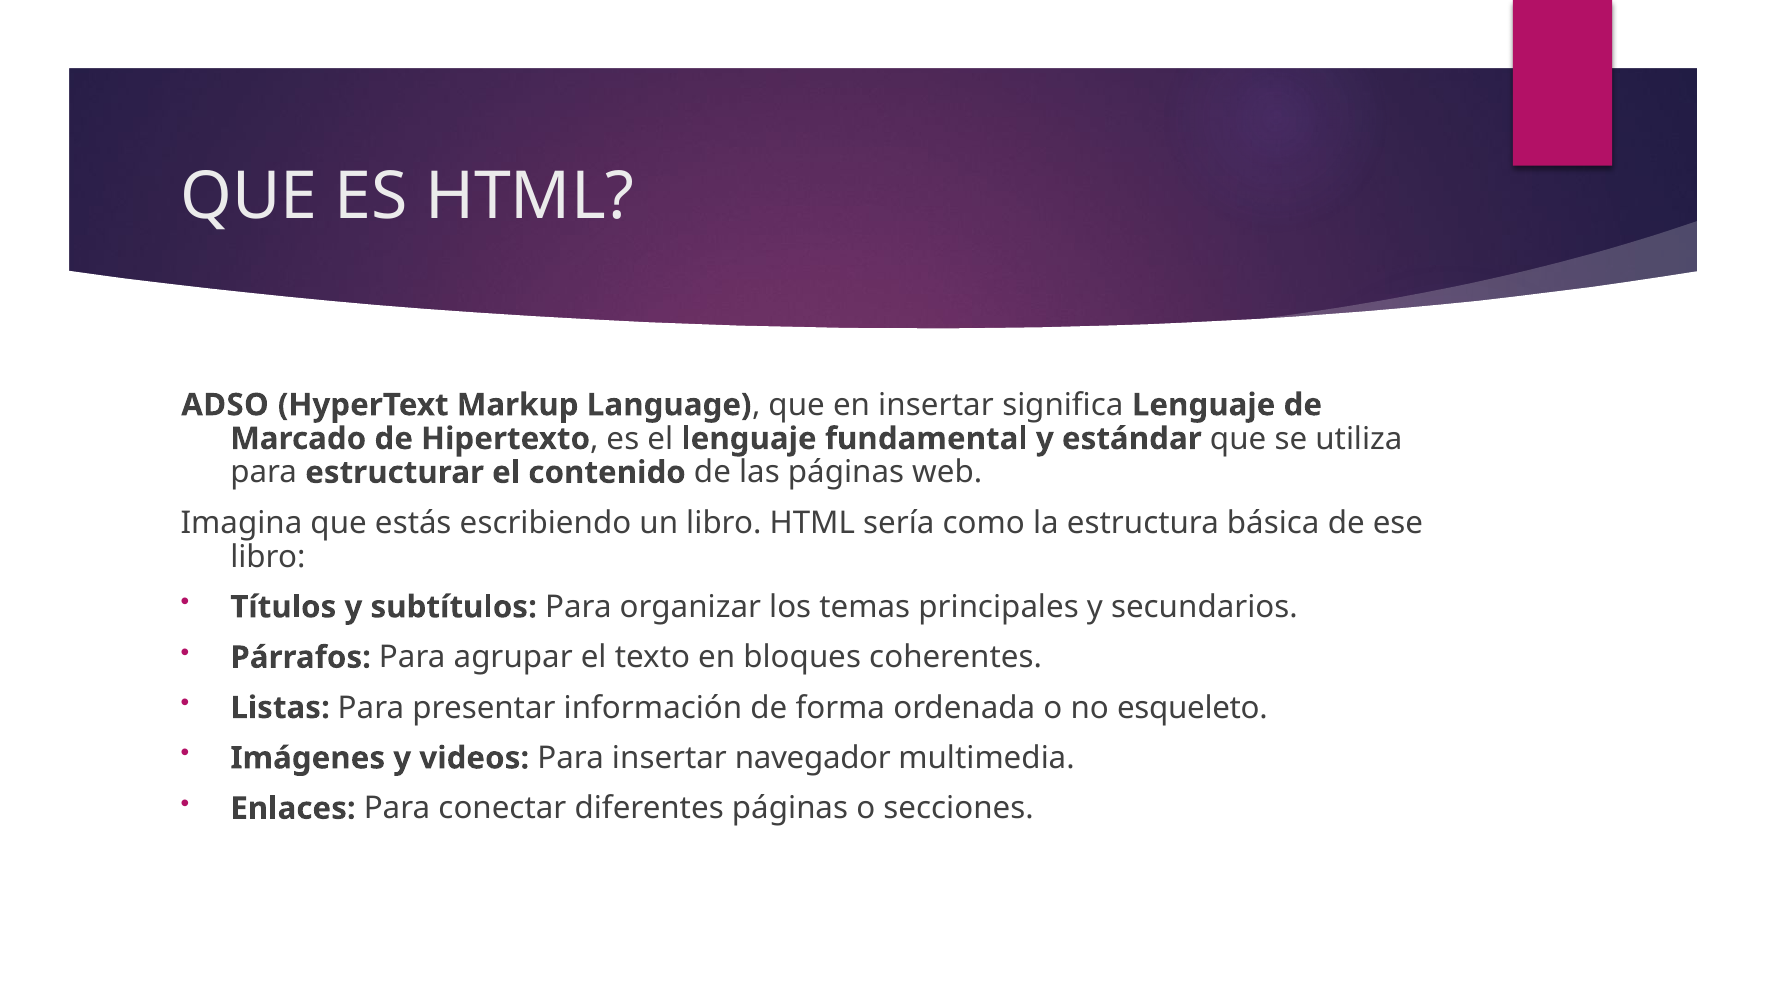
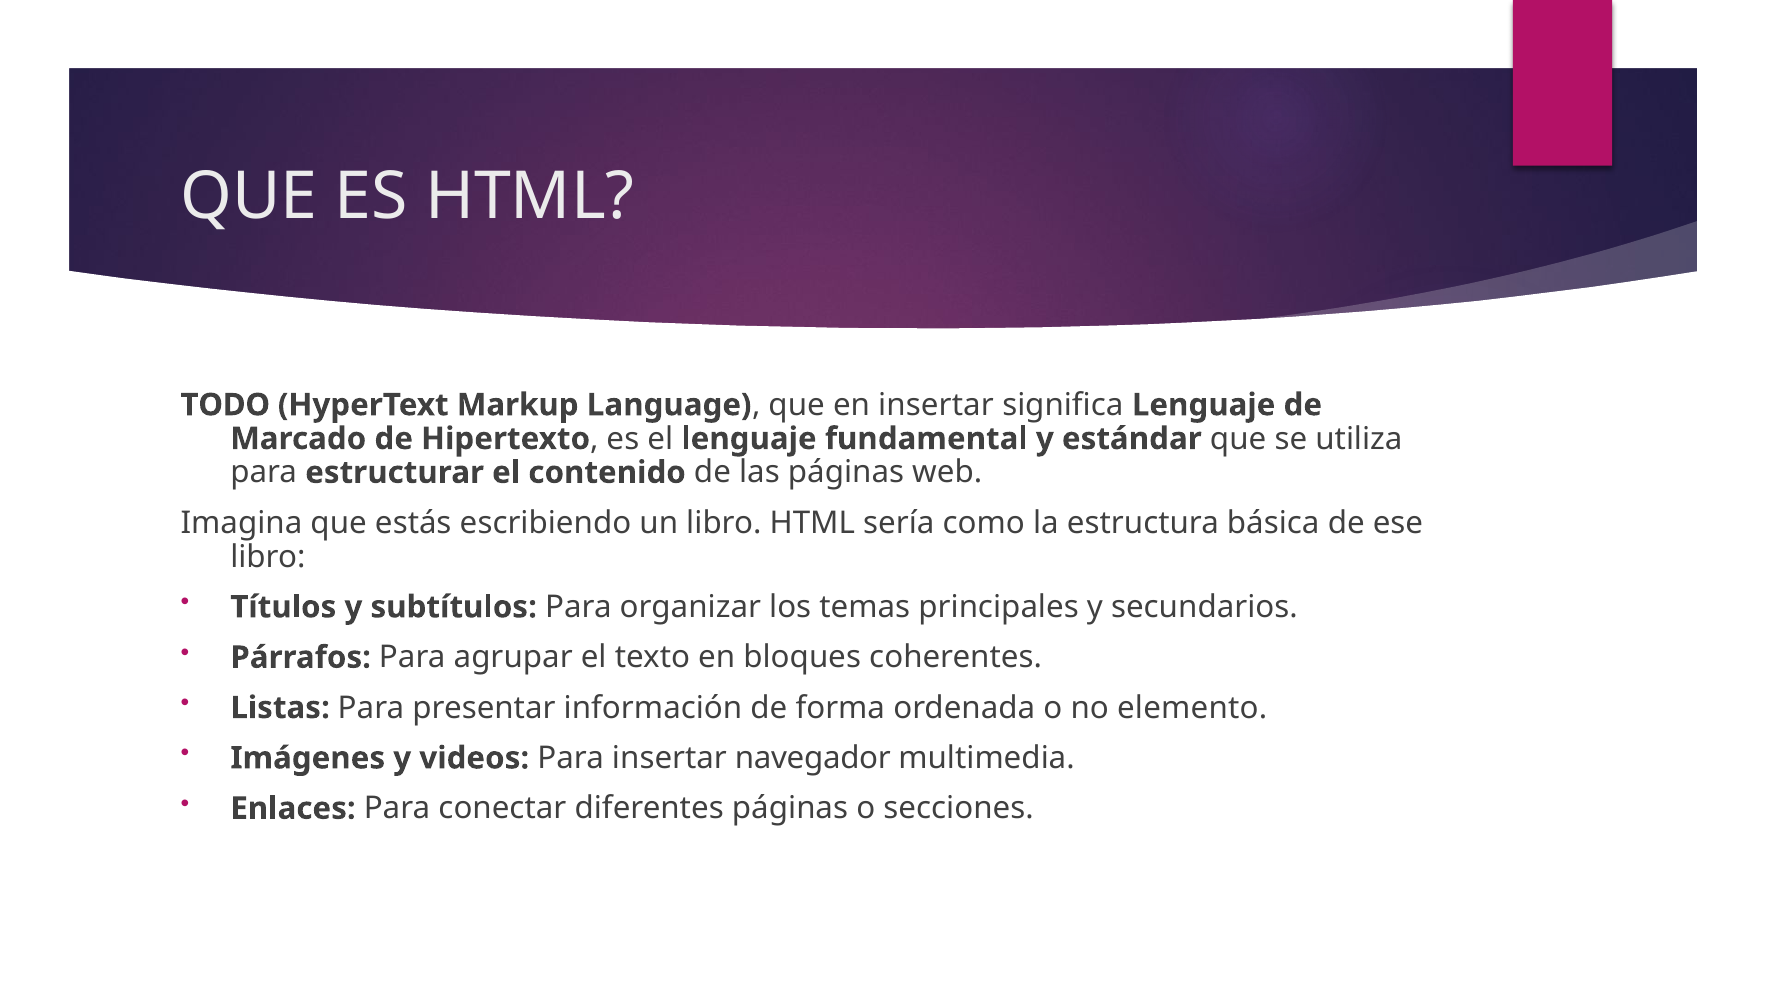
ADSO: ADSO -> TODO
esqueleto: esqueleto -> elemento
